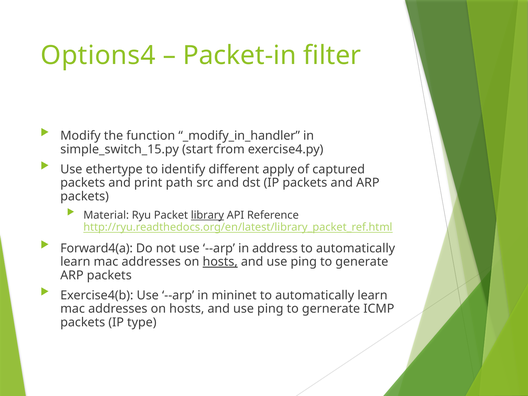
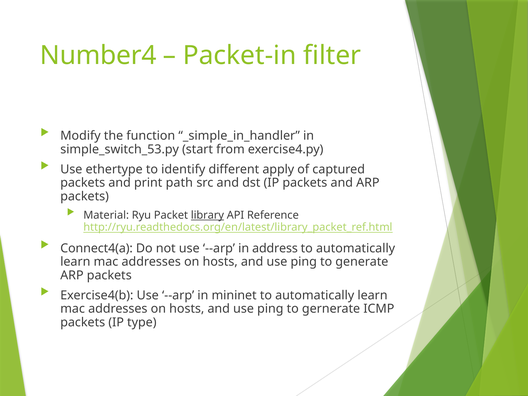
Options4: Options4 -> Number4
_modify_in_handler: _modify_in_handler -> _simple_in_handler
simple_switch_15.py: simple_switch_15.py -> simple_switch_53.py
Forward4(a: Forward4(a -> Connect4(a
hosts at (220, 262) underline: present -> none
